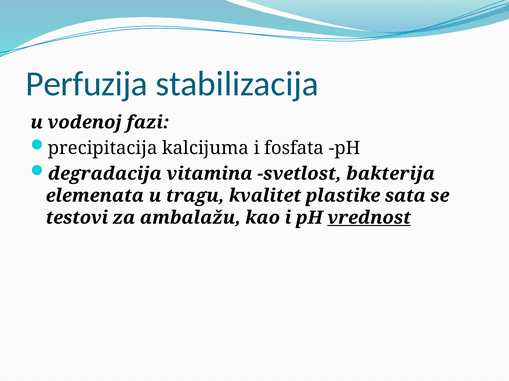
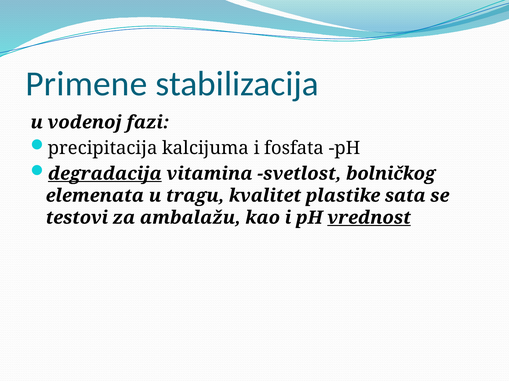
Perfuzija: Perfuzija -> Primene
degradacija underline: none -> present
bakterija: bakterija -> bolničkog
